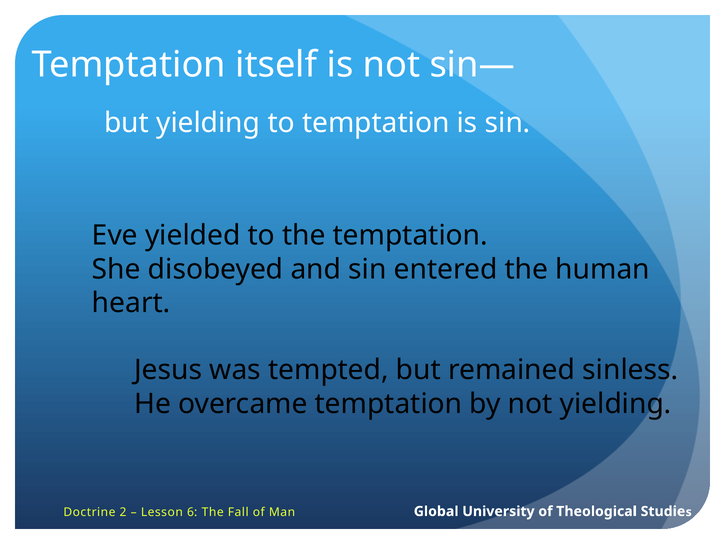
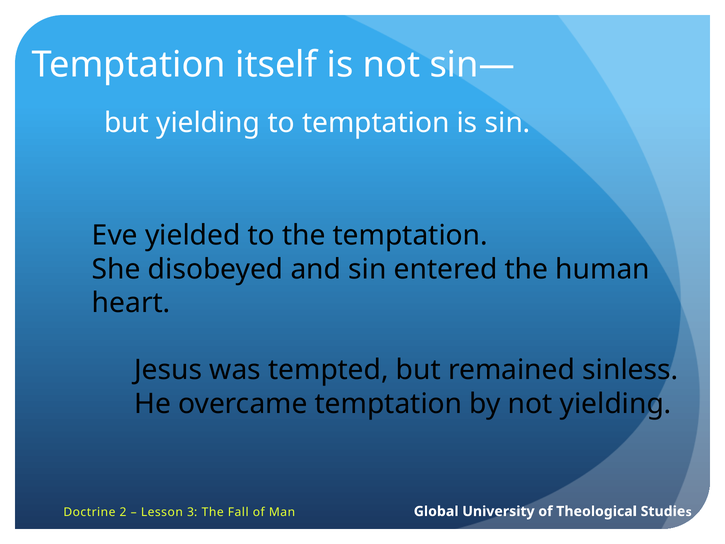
6: 6 -> 3
